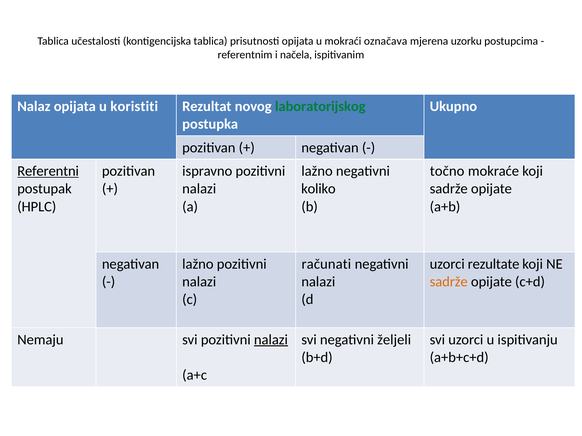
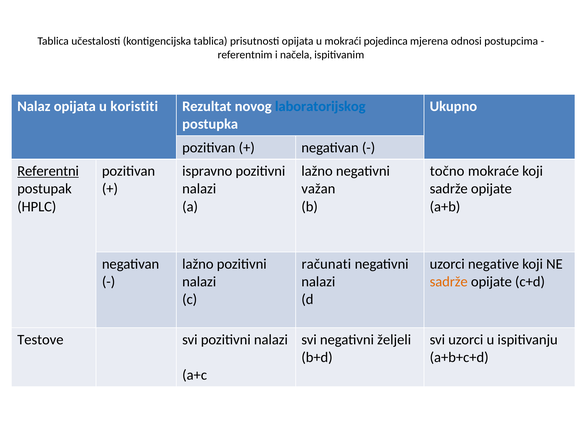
označava: označava -> pojedinca
uzorku: uzorku -> odnosi
laboratorijskog colour: green -> blue
koliko: koliko -> važan
rezultate: rezultate -> negative
Nemaju: Nemaju -> Testove
nalazi at (271, 340) underline: present -> none
